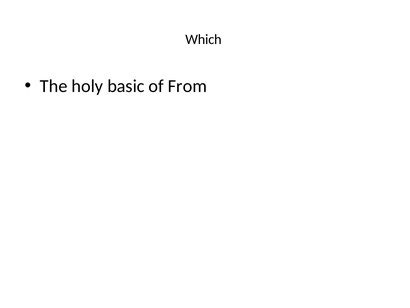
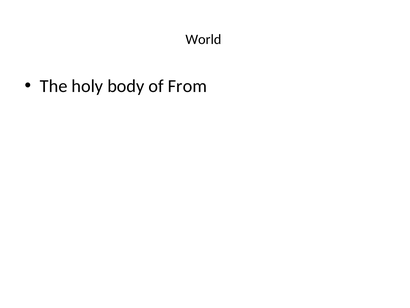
Which: Which -> World
basic: basic -> body
